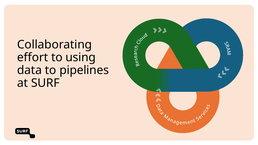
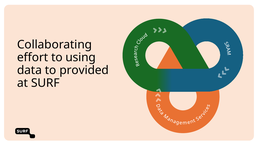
pipelines: pipelines -> provided
